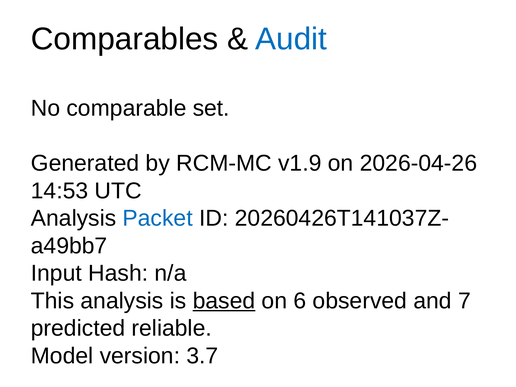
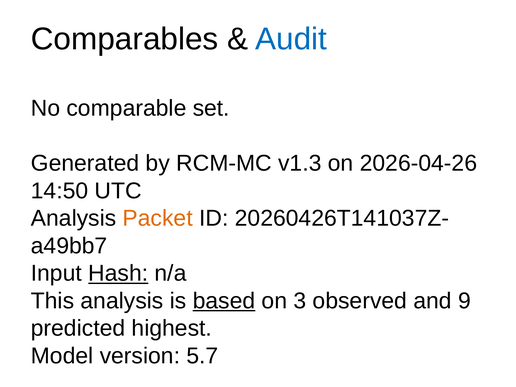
v1.9: v1.9 -> v1.3
14:53: 14:53 -> 14:50
Packet colour: blue -> orange
Hash underline: none -> present
6: 6 -> 3
7: 7 -> 9
reliable: reliable -> highest
3.7: 3.7 -> 5.7
